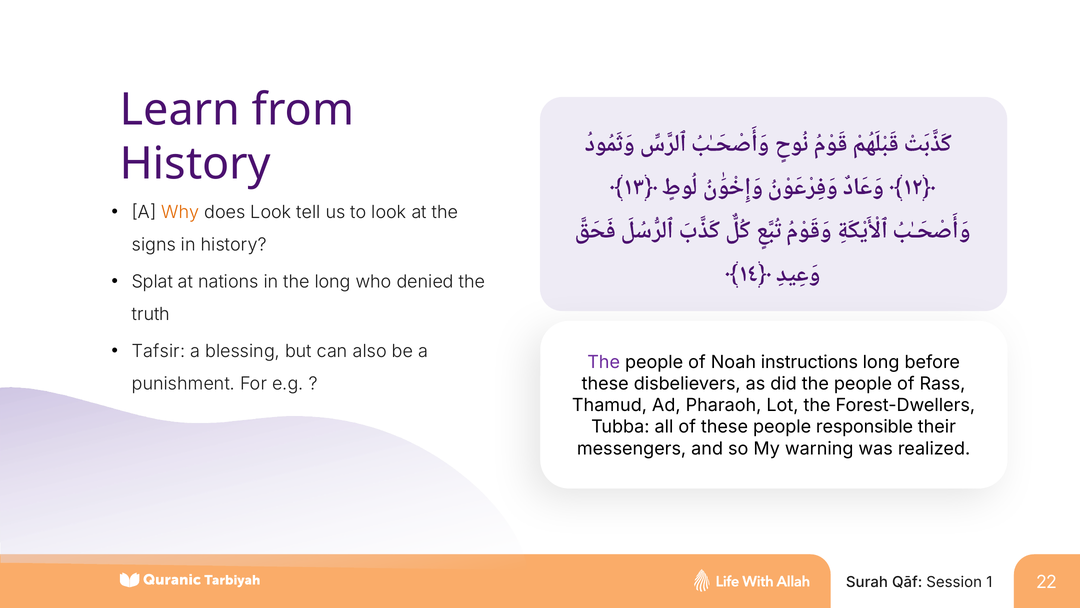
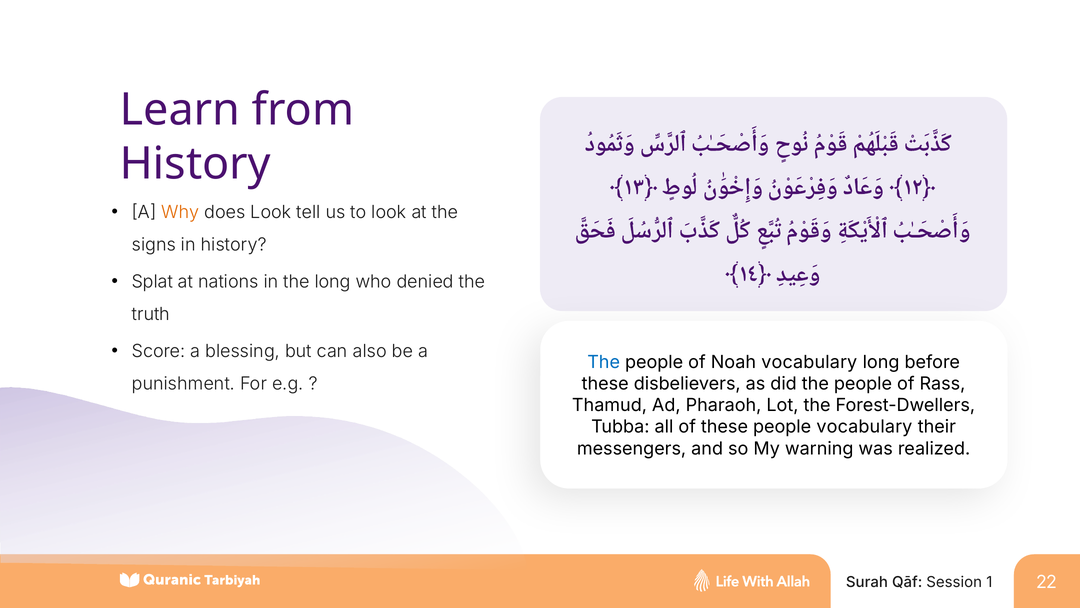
Tafsir: Tafsir -> Score
The at (604, 362) colour: purple -> blue
Noah instructions: instructions -> vocabulary
people responsible: responsible -> vocabulary
